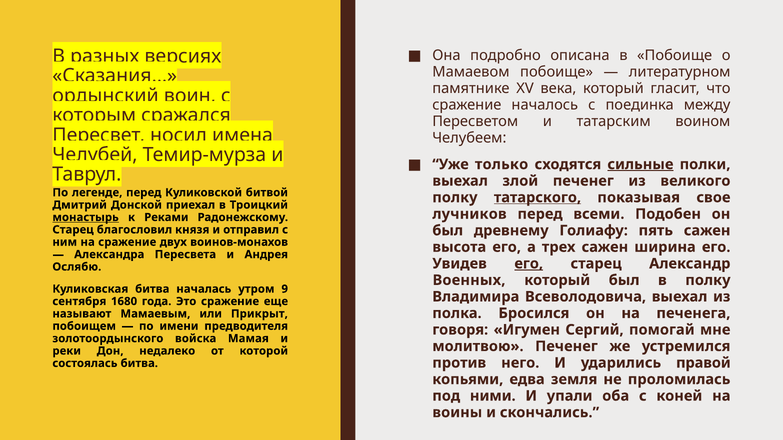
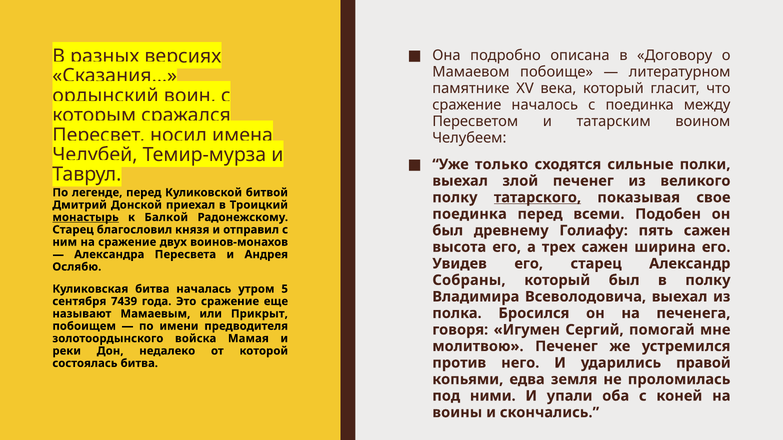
в Побоище: Побоище -> Договору
сильные underline: present -> none
лучников at (470, 214): лучников -> поединка
Реками: Реками -> Балкой
его at (529, 264) underline: present -> none
Военных: Военных -> Собраны
9: 9 -> 5
1680: 1680 -> 7439
